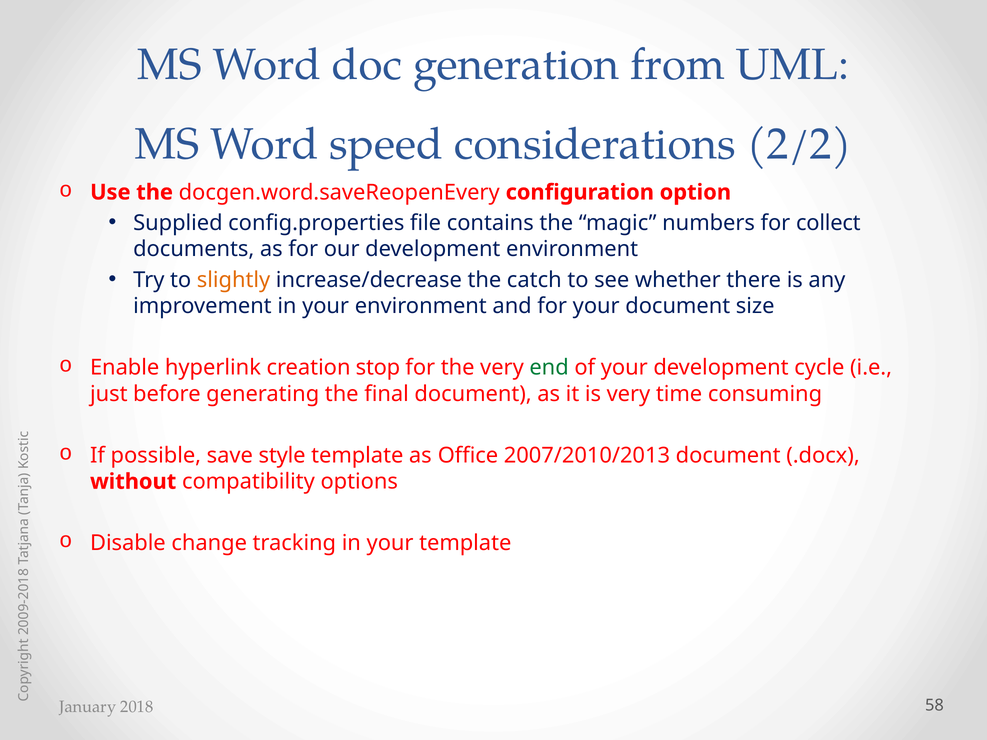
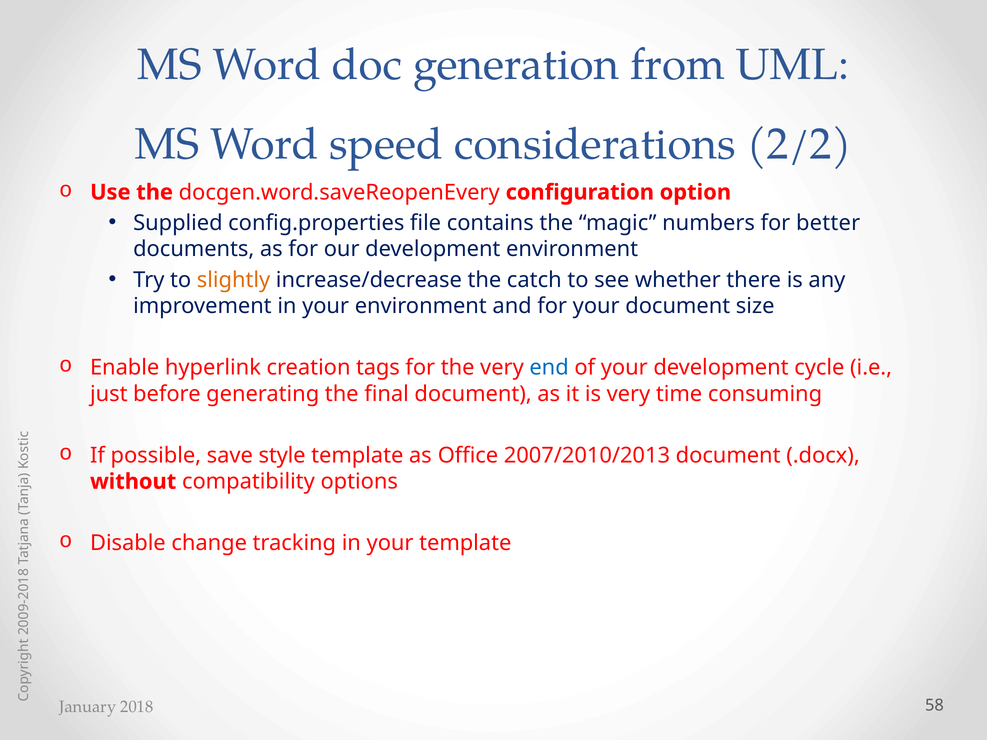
collect: collect -> better
stop: stop -> tags
end colour: green -> blue
